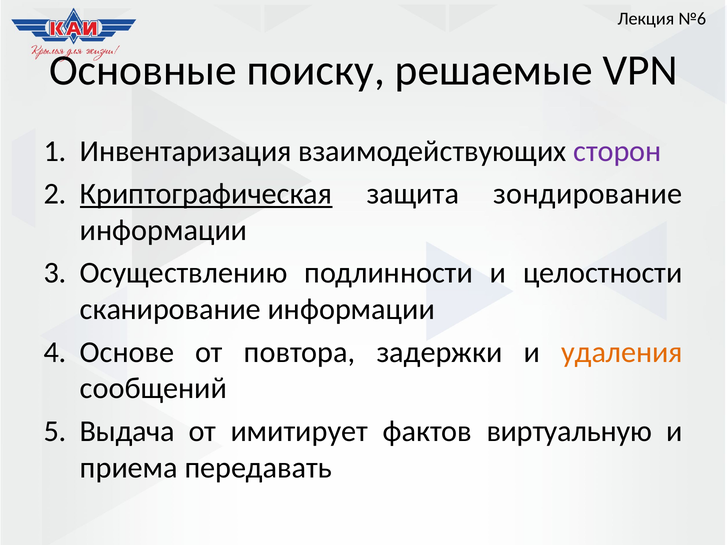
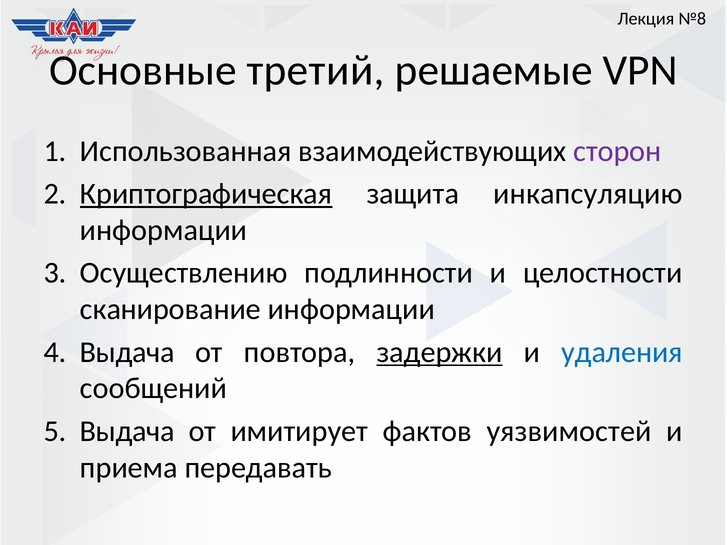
№6: №6 -> №8
поиску: поиску -> третий
Инвентаризация: Инвентаризация -> Использованная
зондирование: зондирование -> инкапсуляцию
Основе at (127, 352): Основе -> Выдача
задержки underline: none -> present
удаления colour: orange -> blue
виртуальную: виртуальную -> уязвимостей
